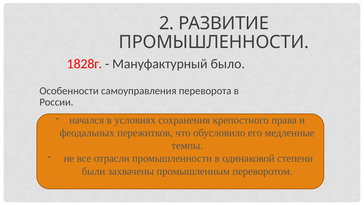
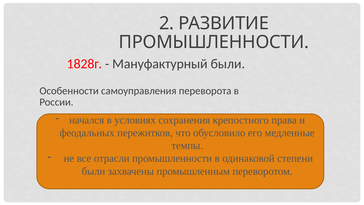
Мануфактурный было: было -> были
